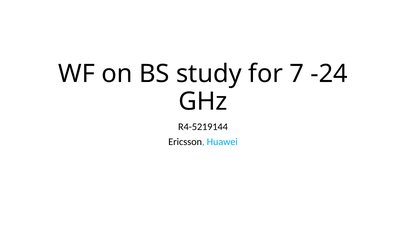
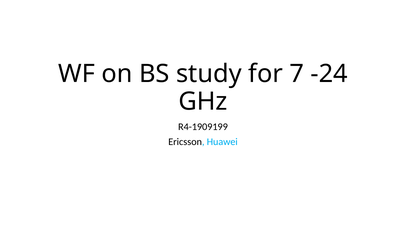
R4-5219144: R4-5219144 -> R4-1909199
